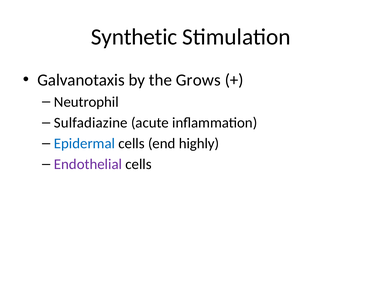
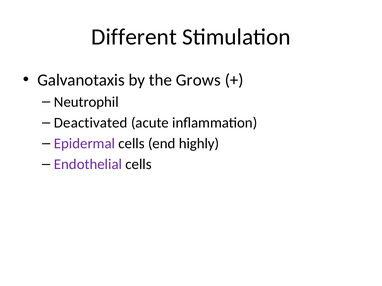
Synthetic: Synthetic -> Different
Sulfadiazine: Sulfadiazine -> Deactivated
Epidermal colour: blue -> purple
